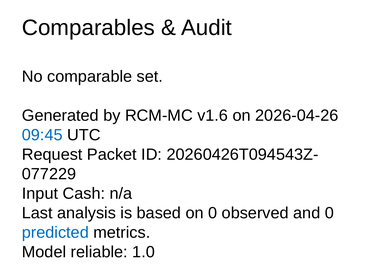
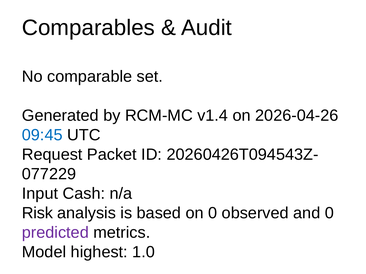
v1.6: v1.6 -> v1.4
Last: Last -> Risk
predicted colour: blue -> purple
reliable: reliable -> highest
